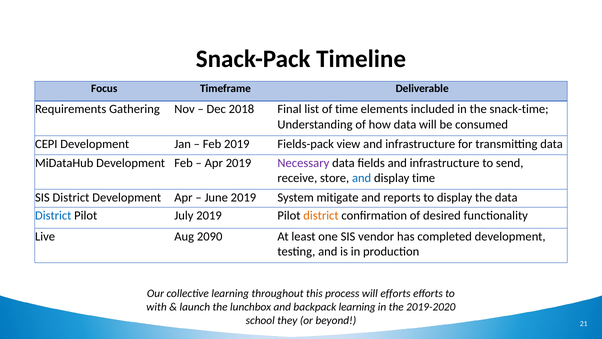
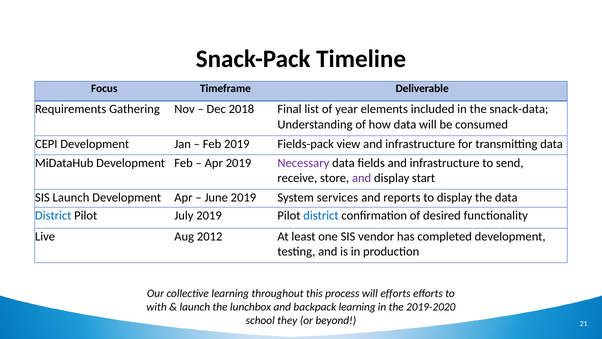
of time: time -> year
snack-time: snack-time -> snack-data
and at (362, 178) colour: blue -> purple
display time: time -> start
SIS District: District -> Launch
mitigate: mitigate -> services
district at (321, 216) colour: orange -> blue
2090: 2090 -> 2012
